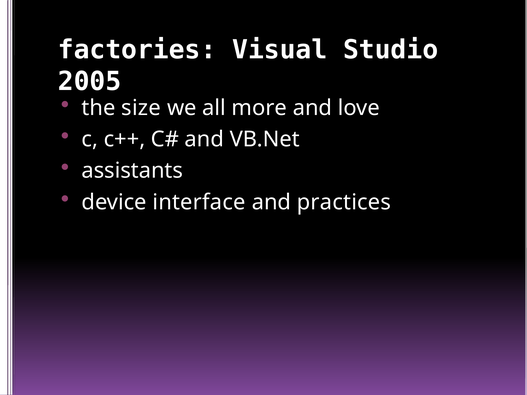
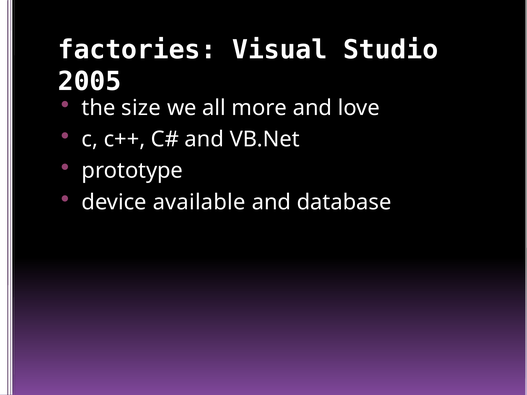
assistants: assistants -> prototype
interface: interface -> available
practices: practices -> database
